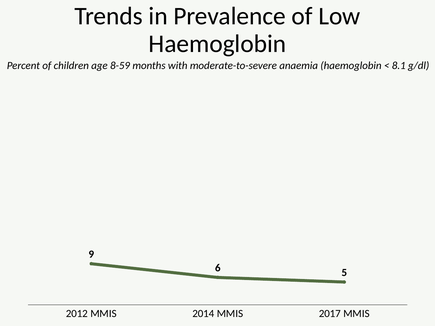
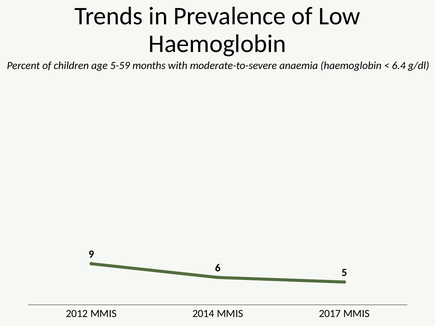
8-59: 8-59 -> 5-59
8.1: 8.1 -> 6.4
